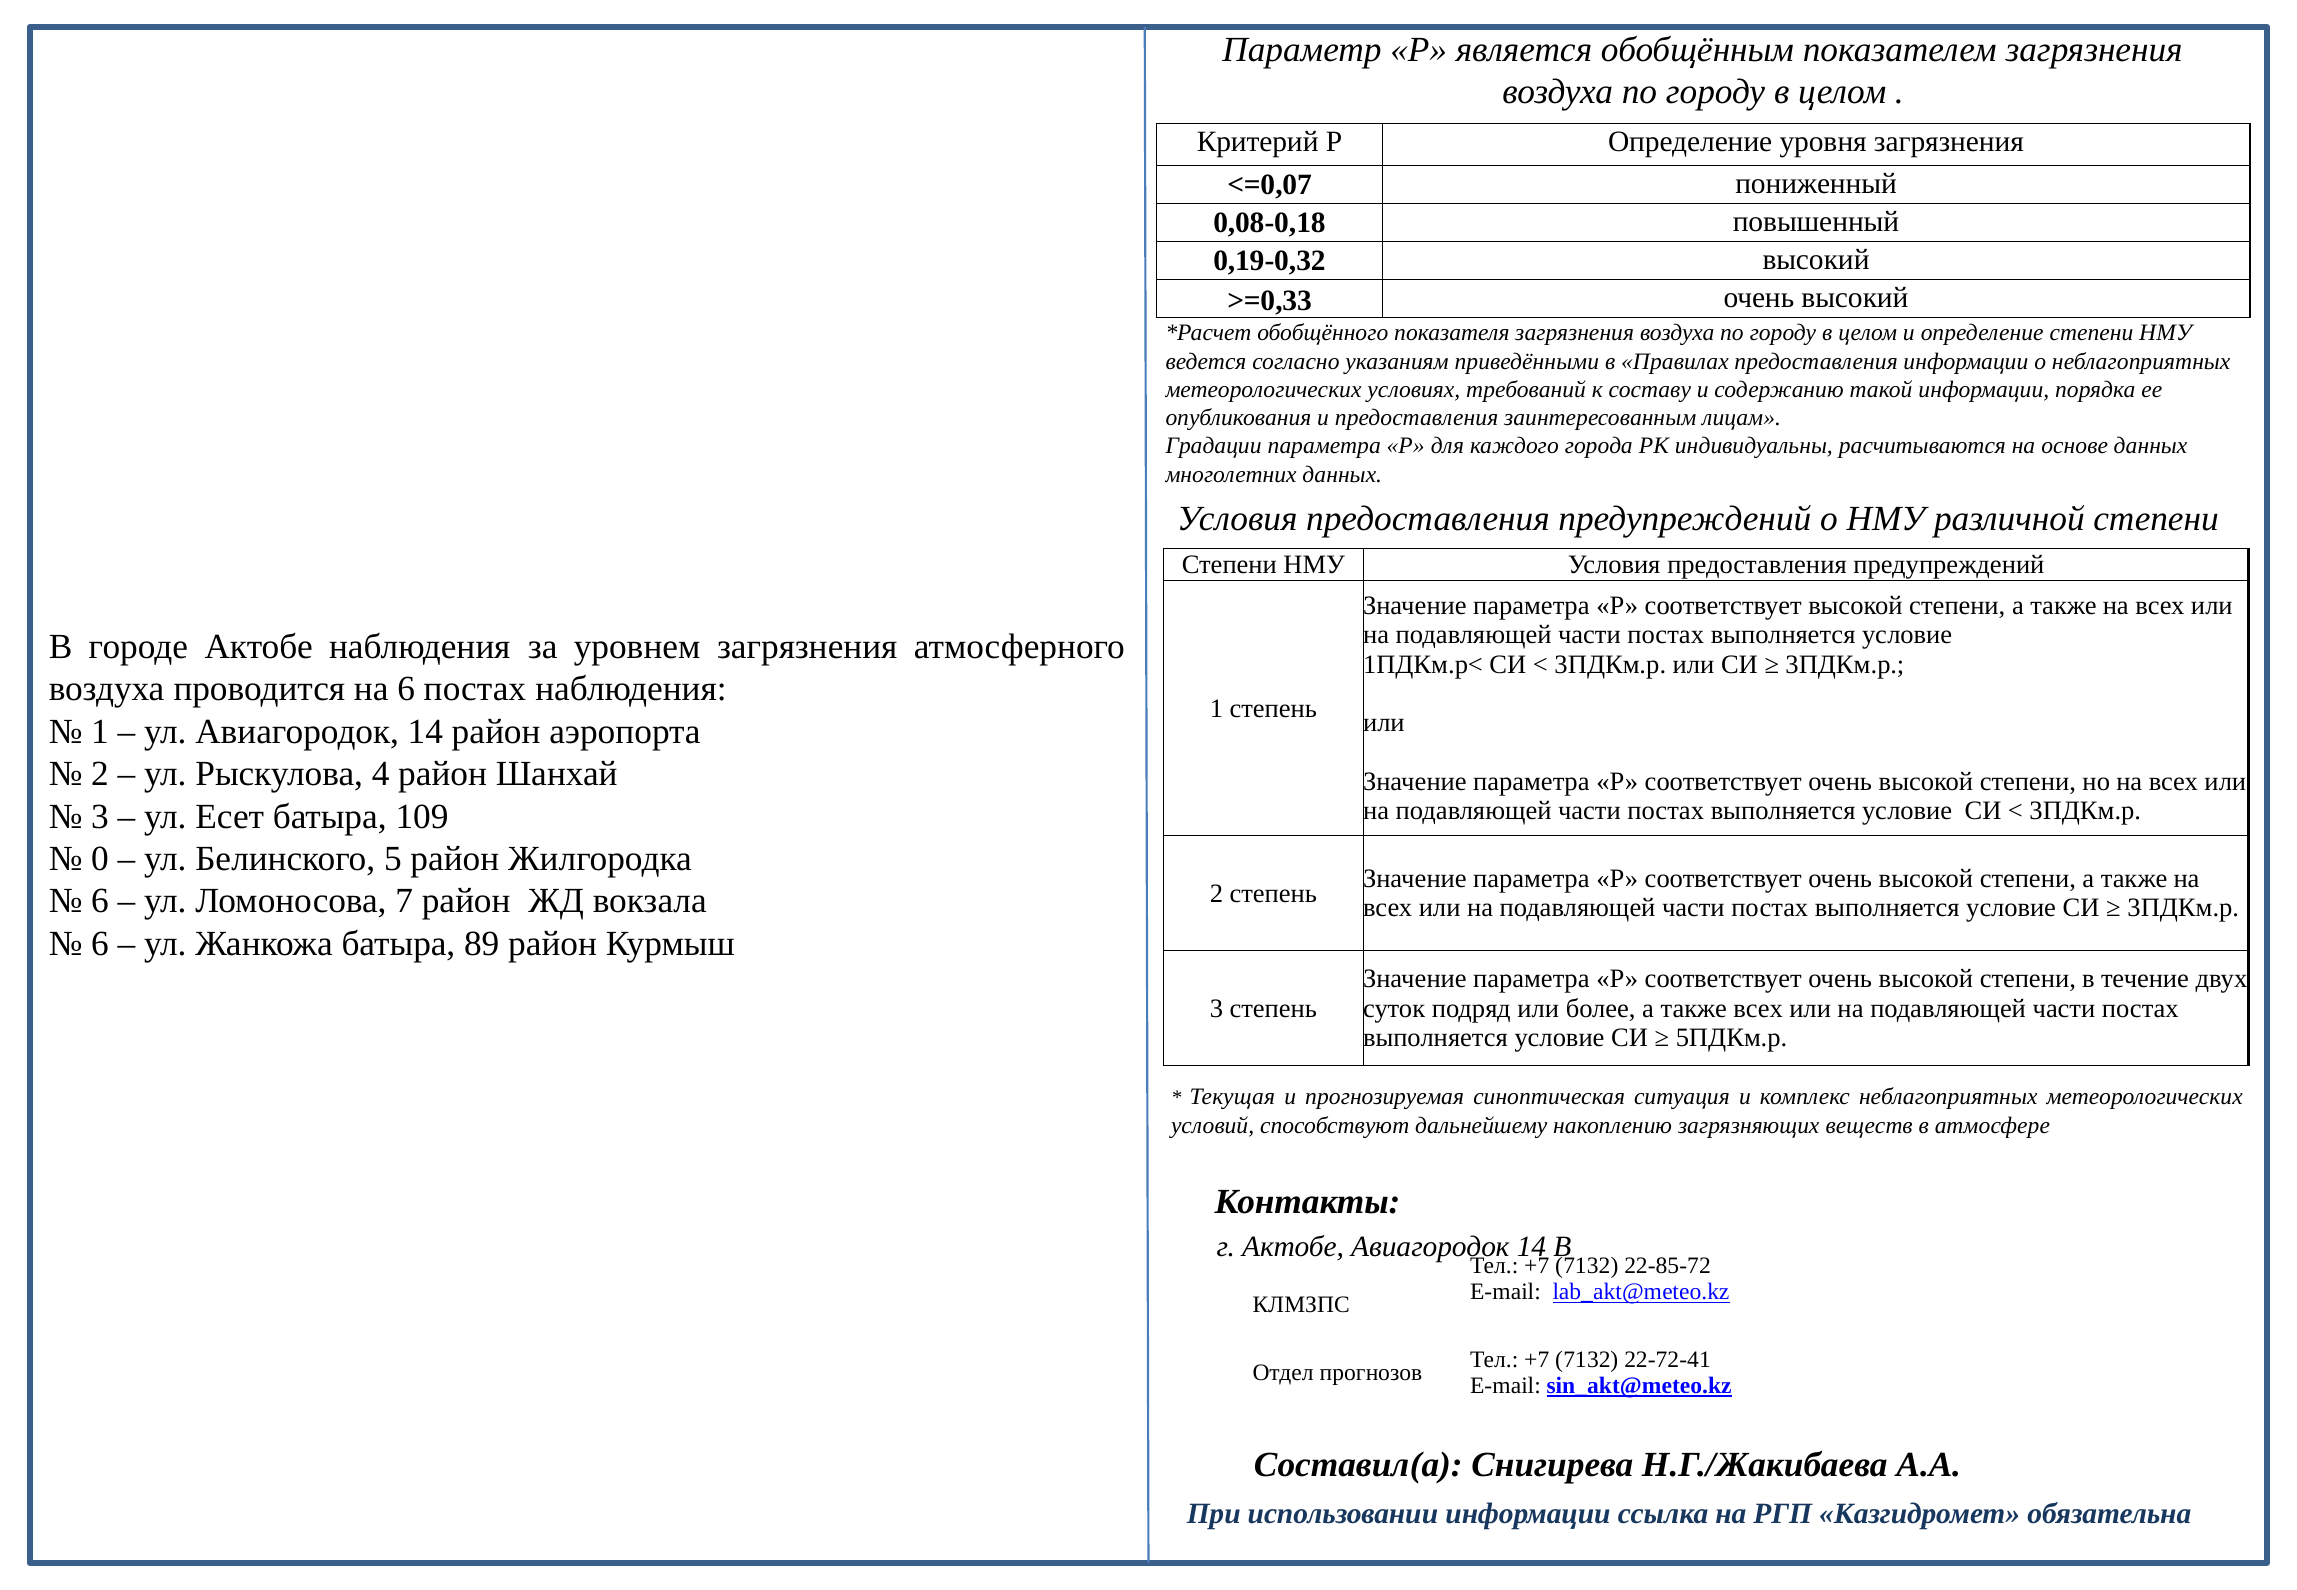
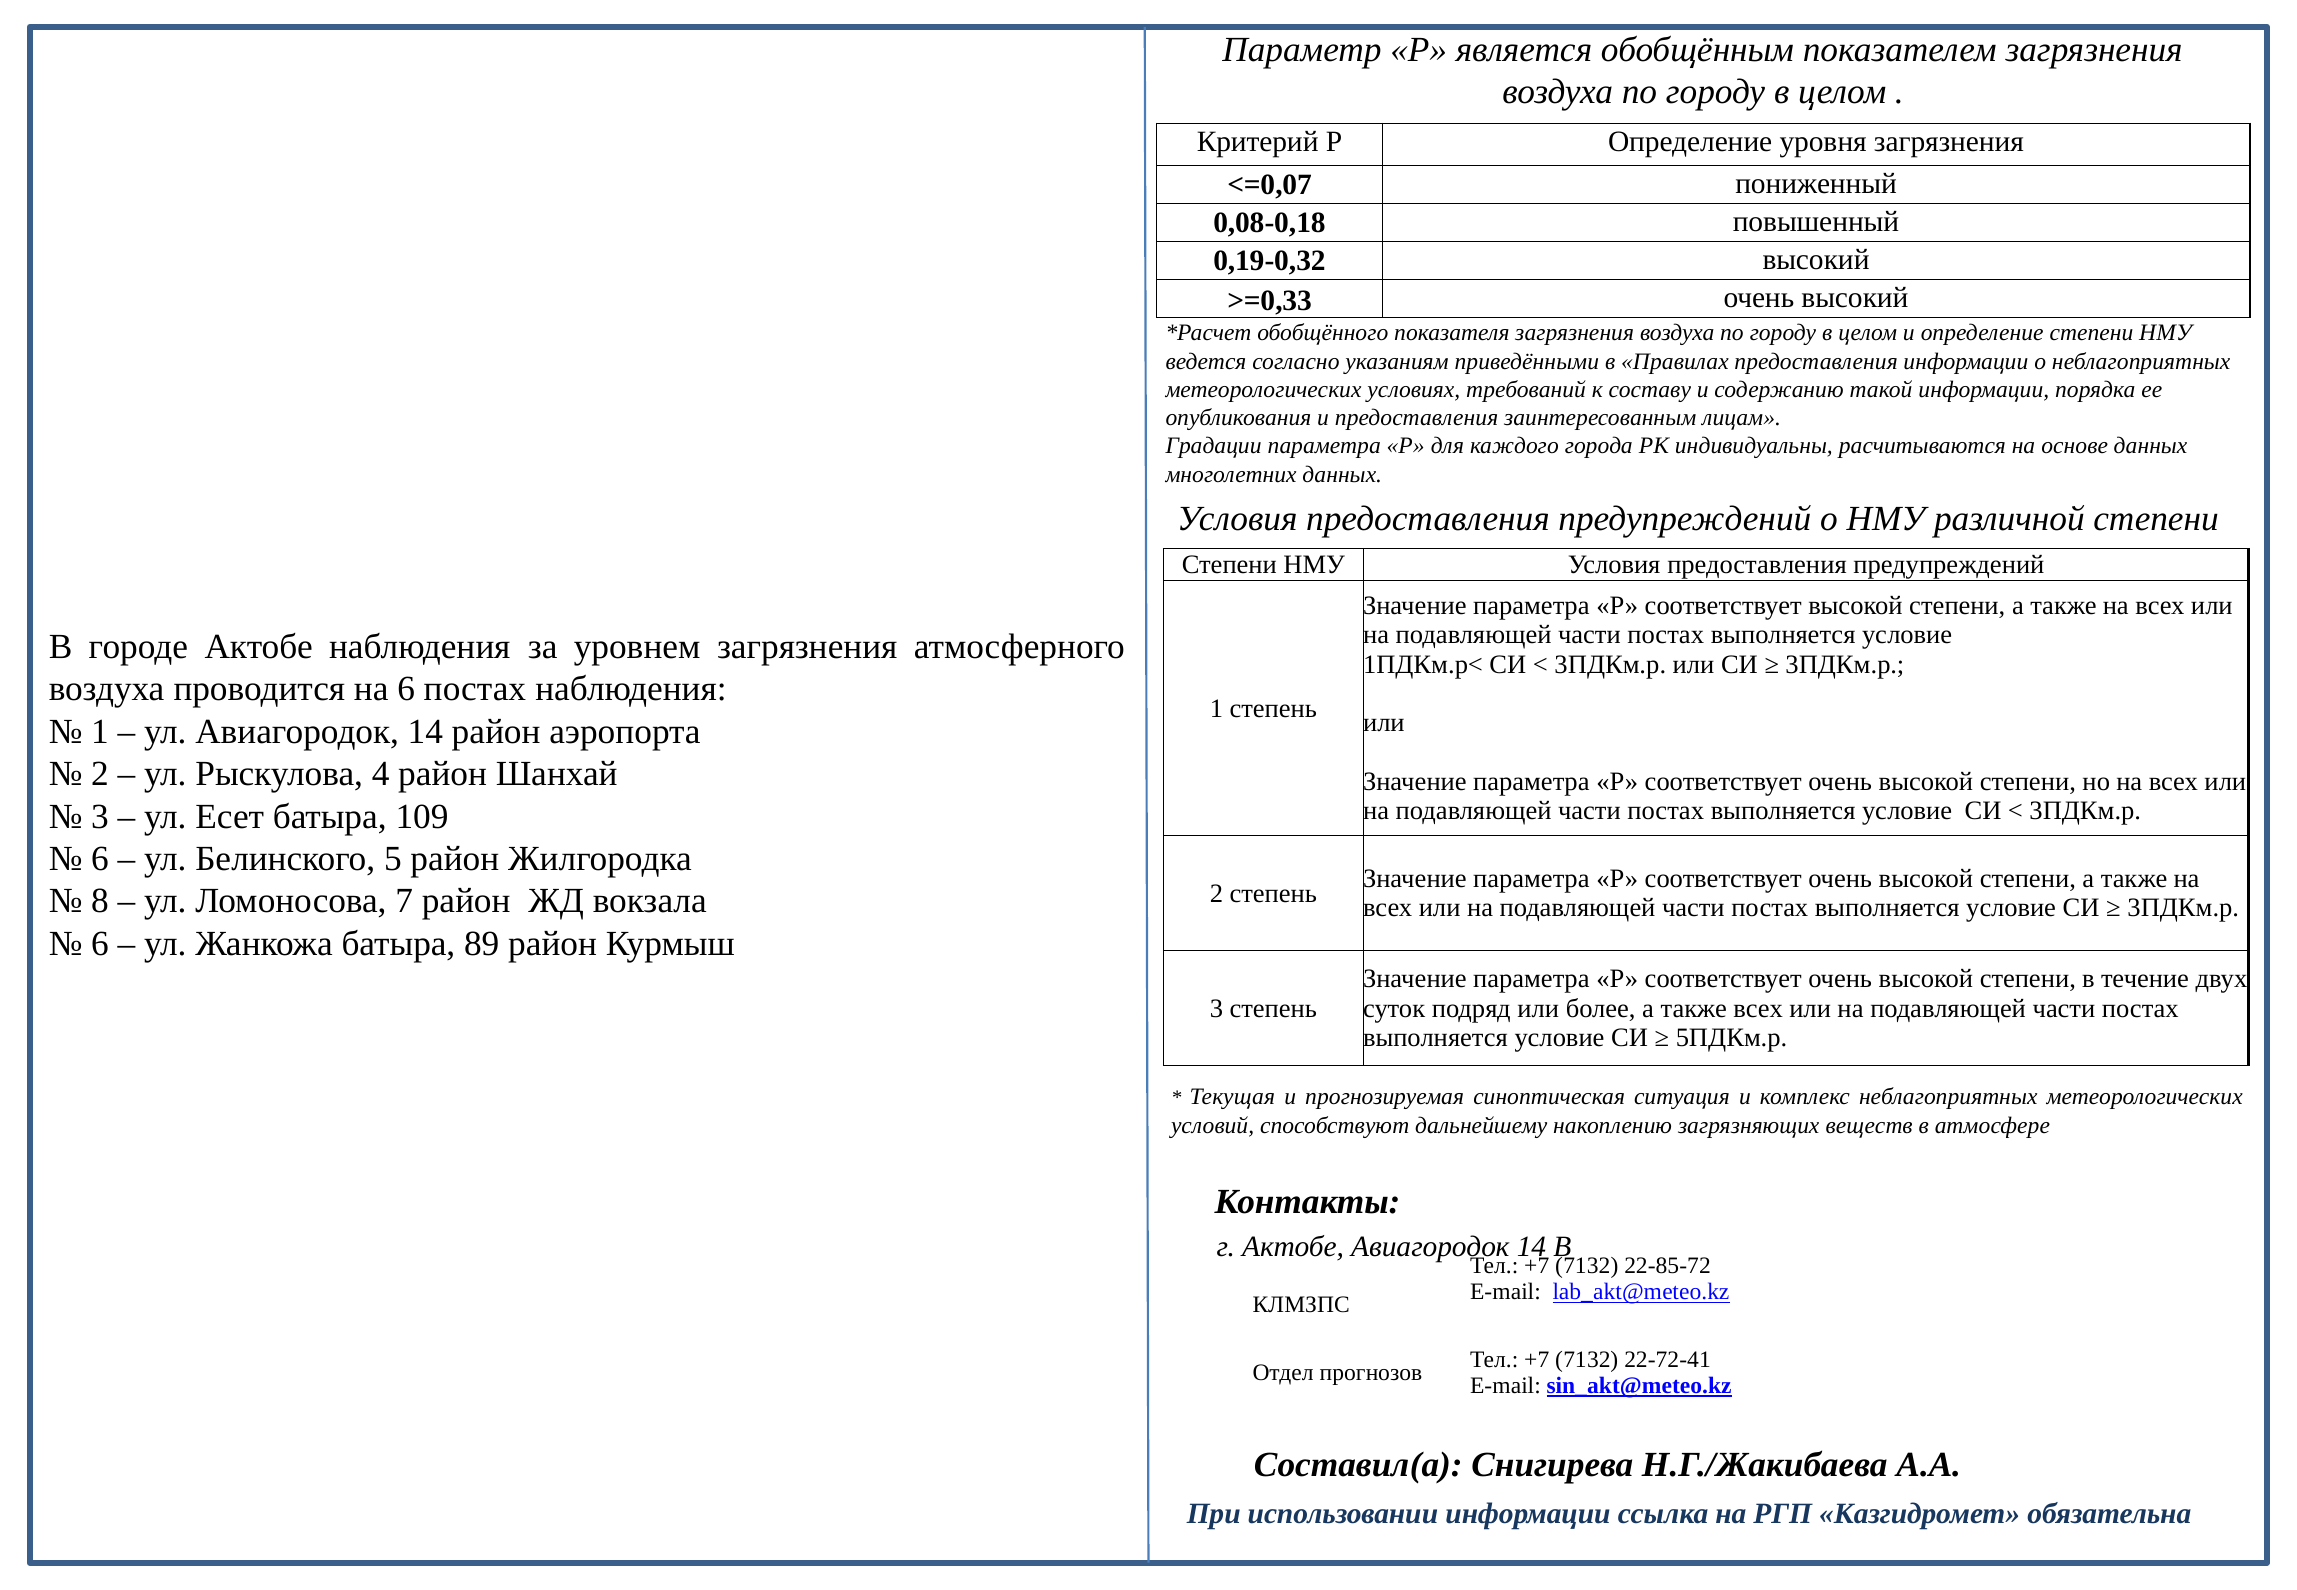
0 at (100, 859): 0 -> 6
6 at (100, 901): 6 -> 8
